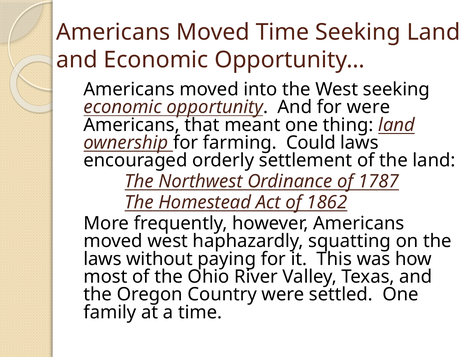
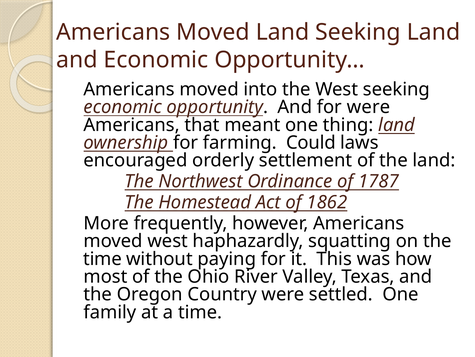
Moved Time: Time -> Land
laws at (103, 258): laws -> time
